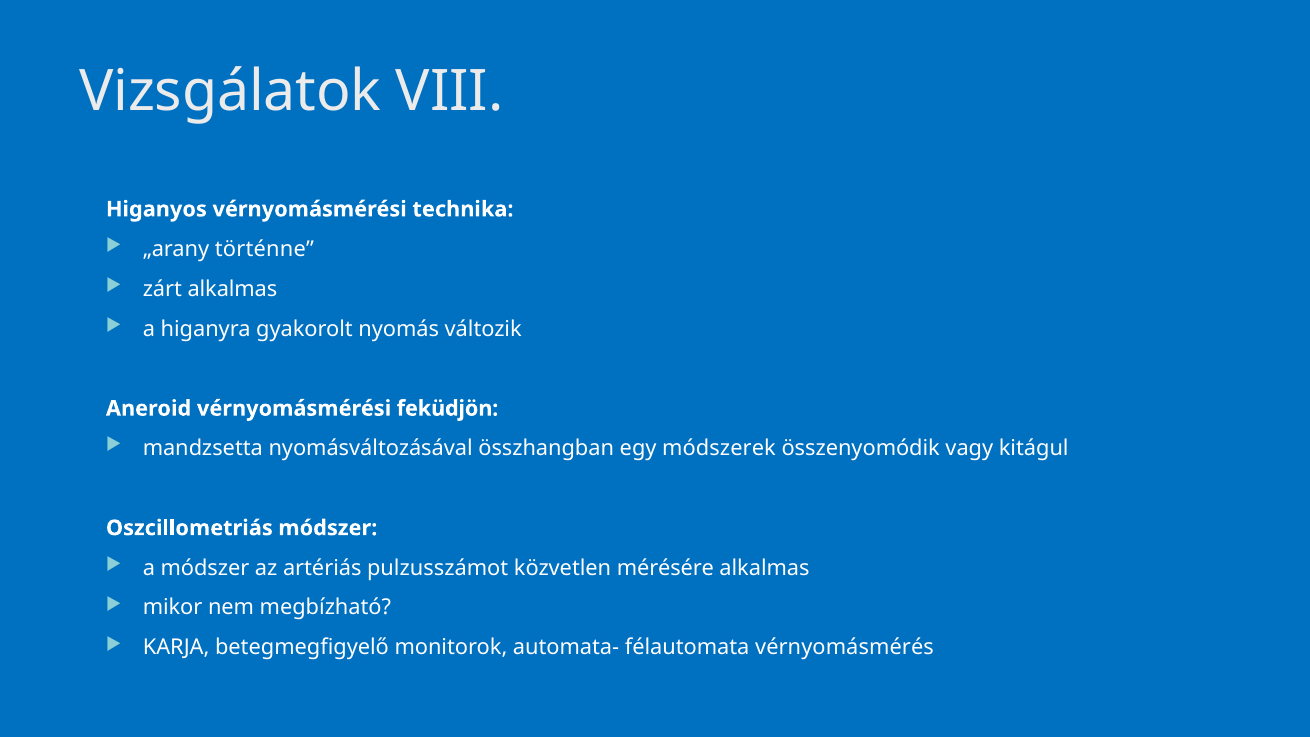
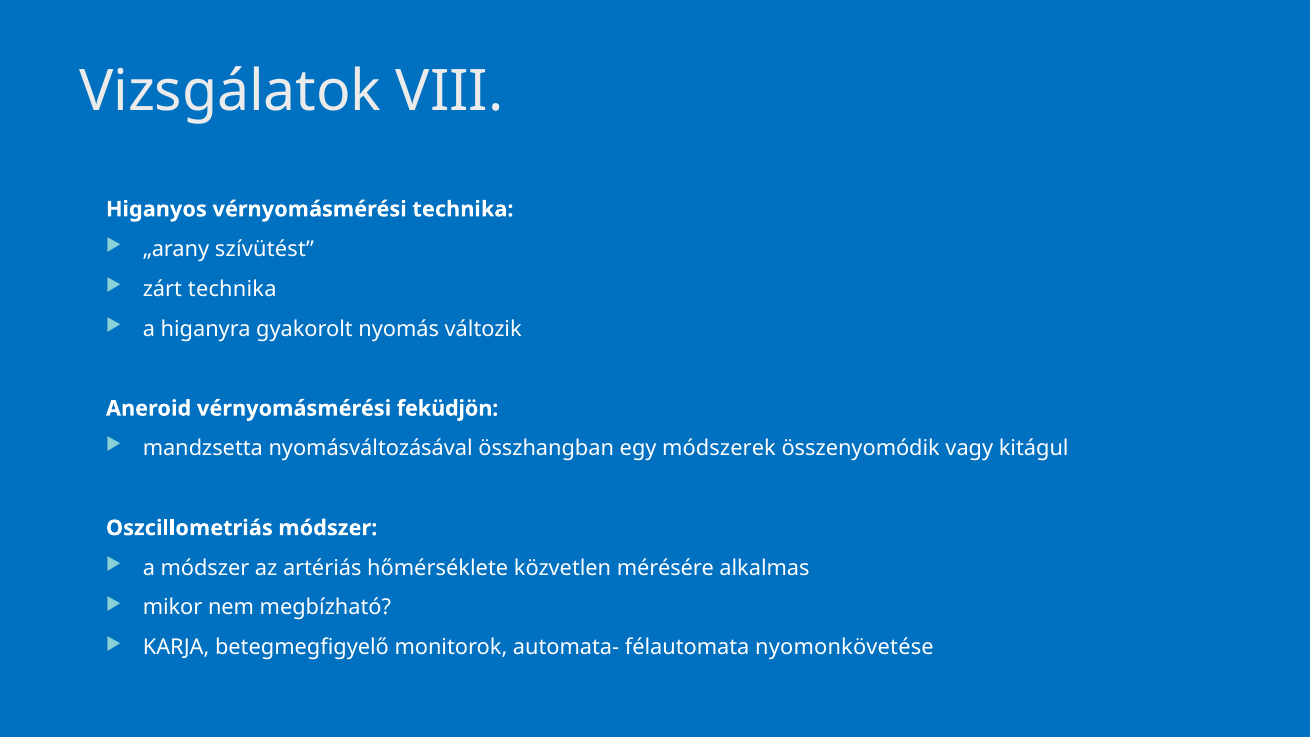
történne: történne -> szívütést
zárt alkalmas: alkalmas -> technika
pulzusszámot: pulzusszámot -> hőmérséklete
vérnyomásmérés: vérnyomásmérés -> nyomonkövetése
